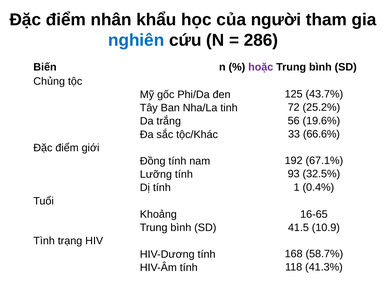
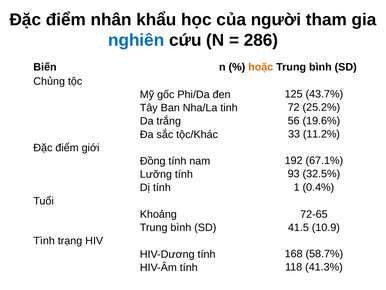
hoặc colour: purple -> orange
66.6%: 66.6% -> 11.2%
16-65: 16-65 -> 72-65
